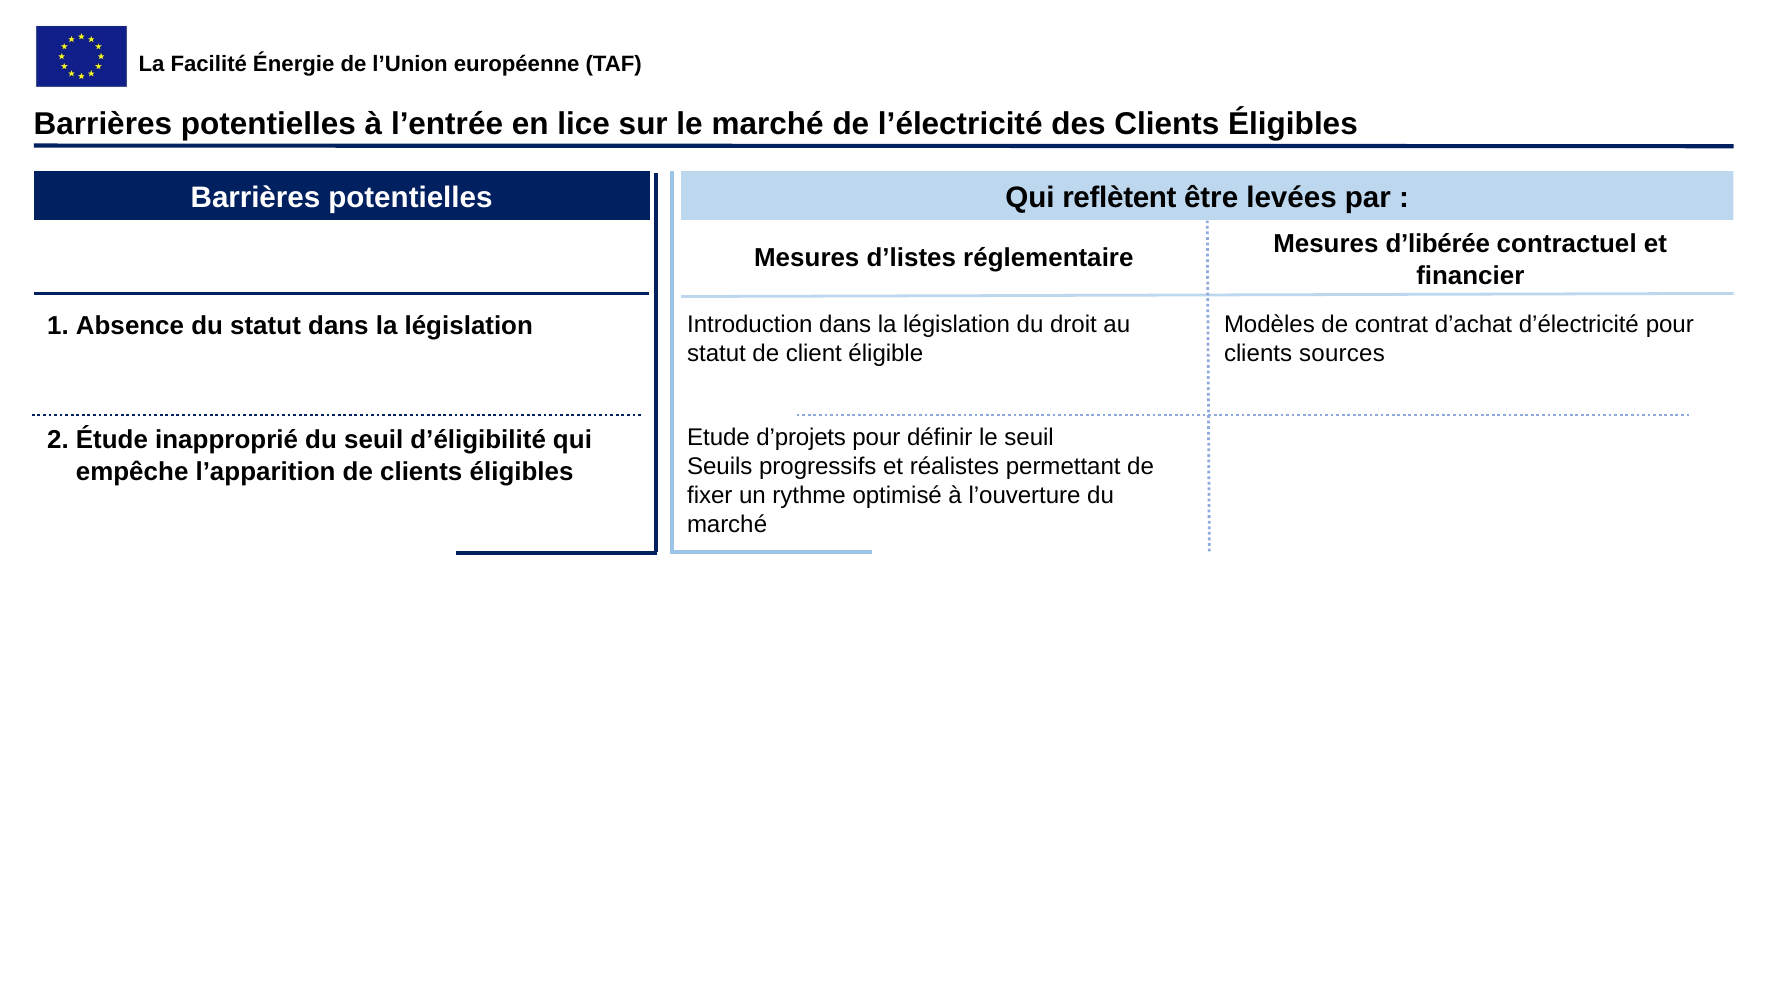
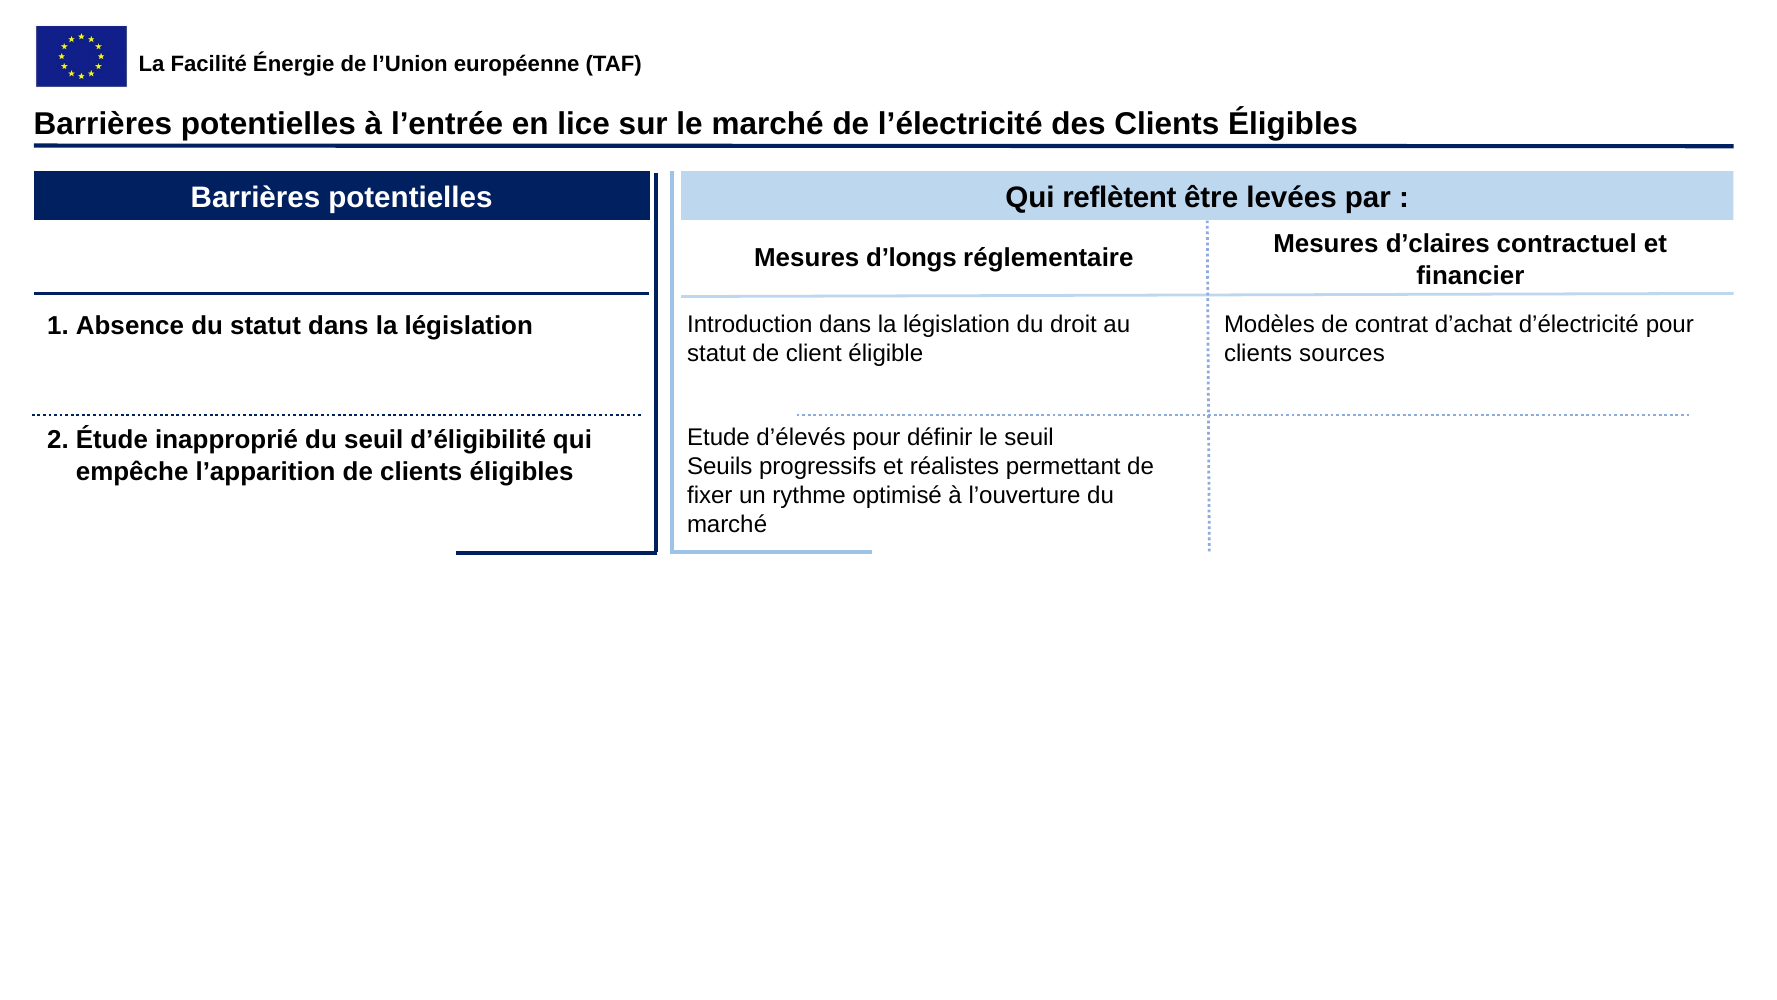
d’libérée: d’libérée -> d’claires
d’listes: d’listes -> d’longs
d’projets: d’projets -> d’élevés
